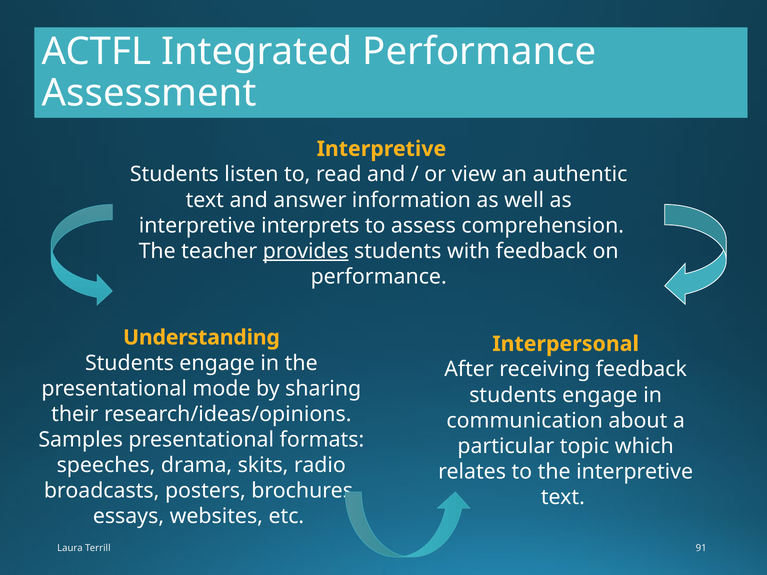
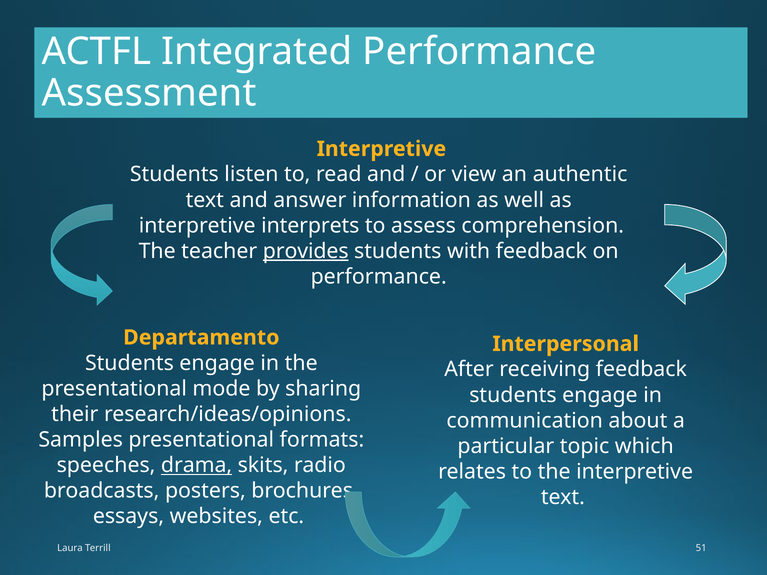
Understanding: Understanding -> Departamento
drama underline: none -> present
91: 91 -> 51
